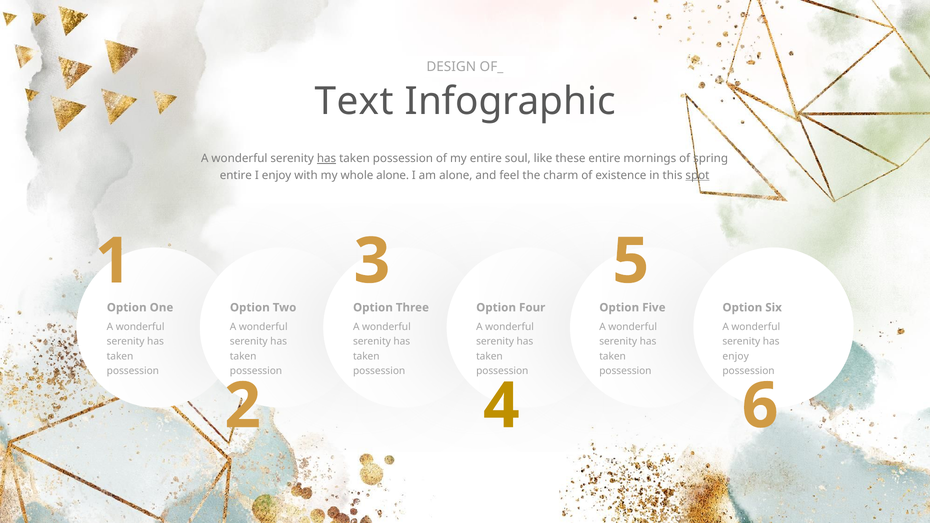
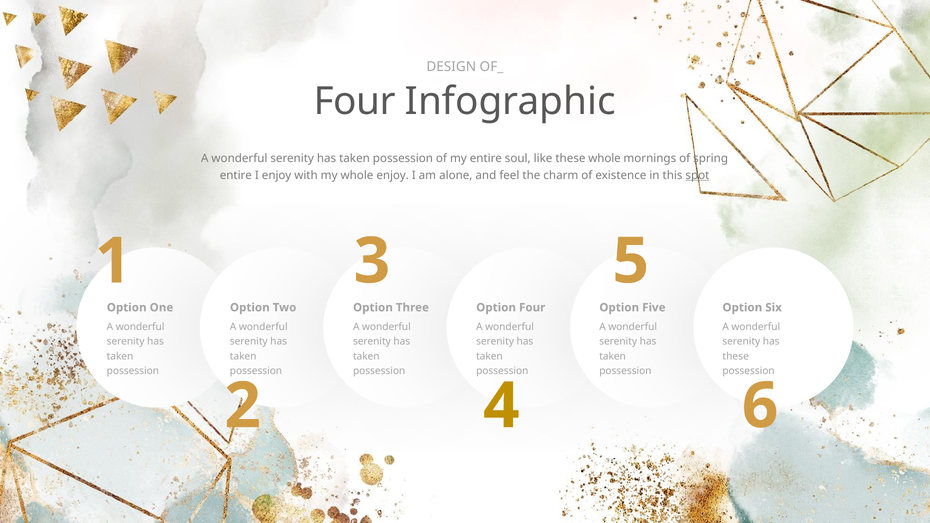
Text at (354, 102): Text -> Four
has at (327, 159) underline: present -> none
these entire: entire -> whole
whole alone: alone -> enjoy
enjoy at (736, 356): enjoy -> these
